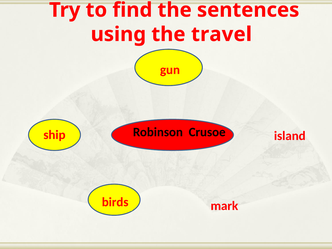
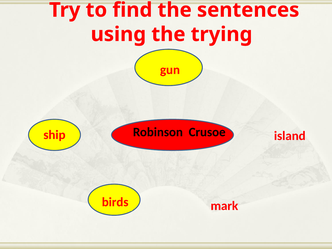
travel: travel -> trying
